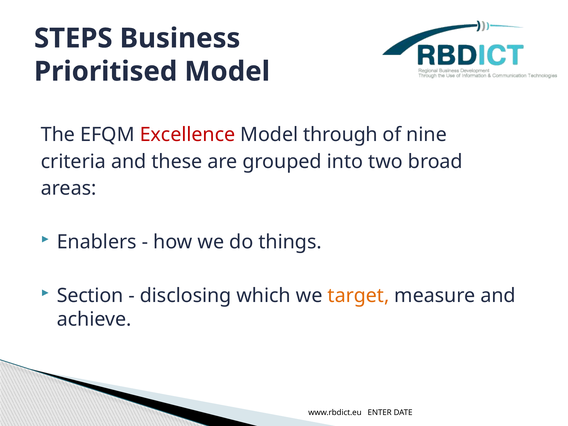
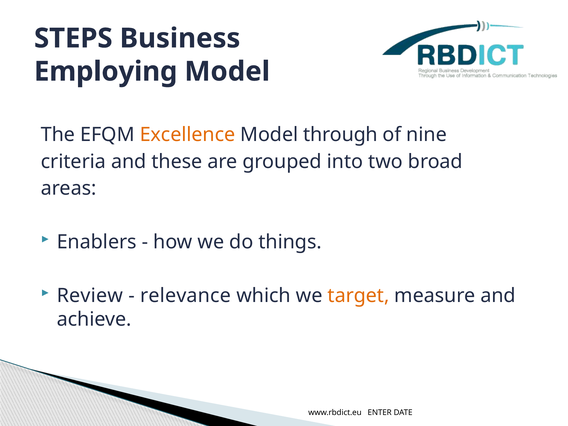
Prioritised: Prioritised -> Employing
Excellence colour: red -> orange
Section: Section -> Review
disclosing: disclosing -> relevance
